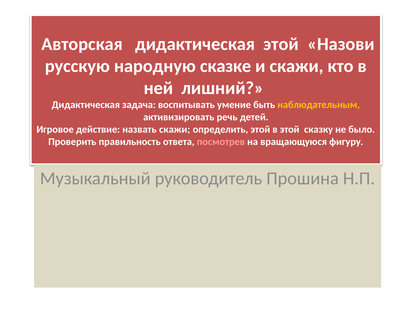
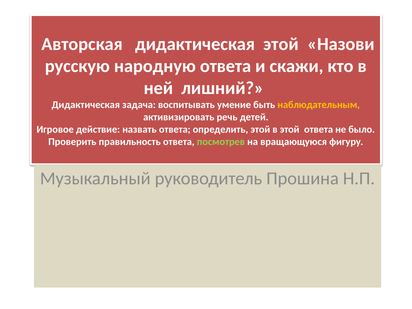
народную сказке: сказке -> ответа
назвать скажи: скажи -> ответа
этой сказку: сказку -> ответа
посмотрев colour: pink -> light green
